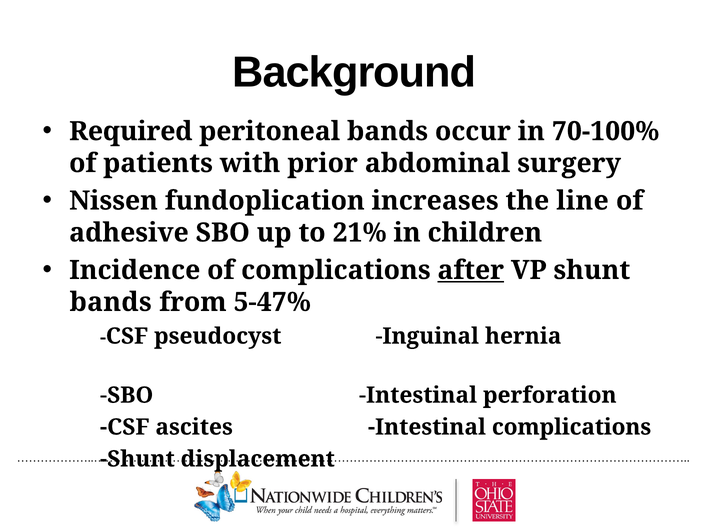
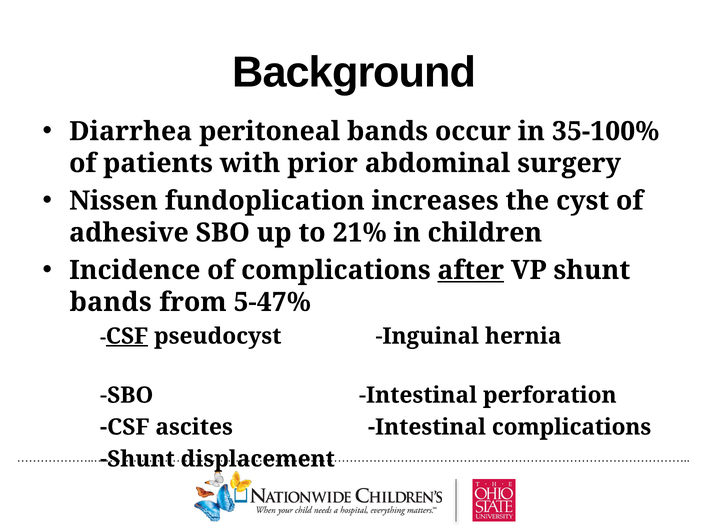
Required: Required -> Diarrhea
70-100%: 70-100% -> 35-100%
line: line -> cyst
CSF at (127, 336) underline: none -> present
